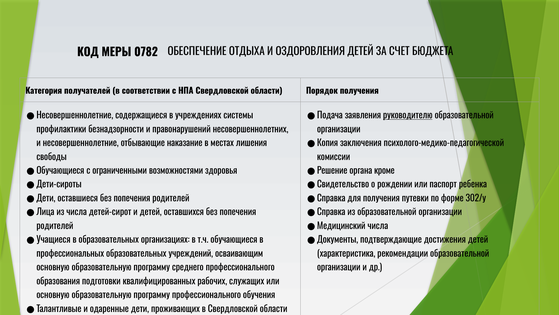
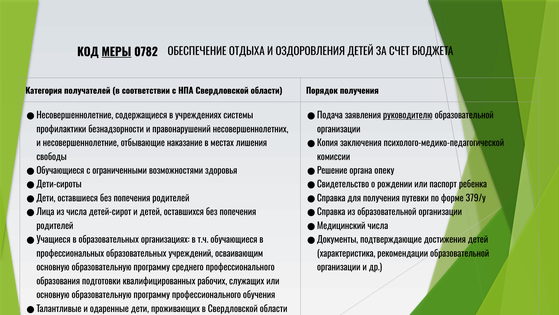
МЕРЫ underline: none -> present
кроме: кроме -> опеку
302/у: 302/у -> 379/у
